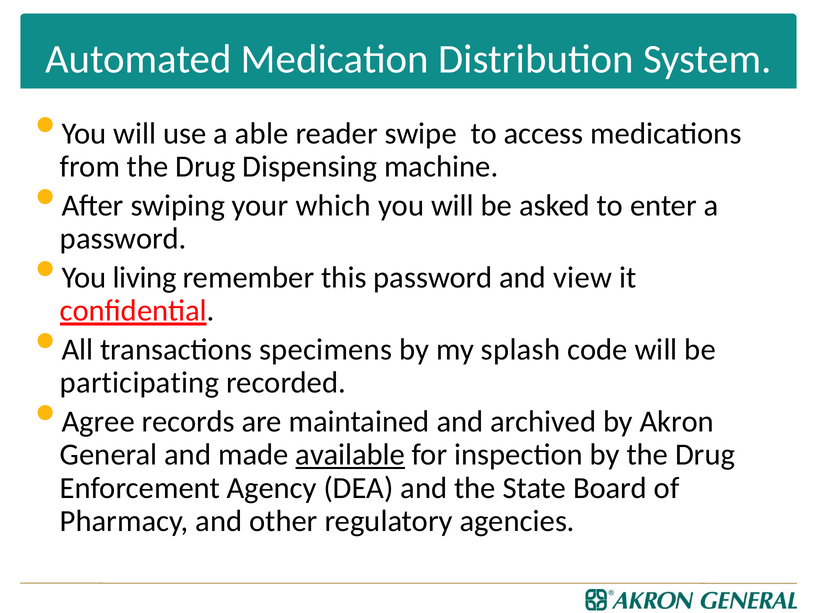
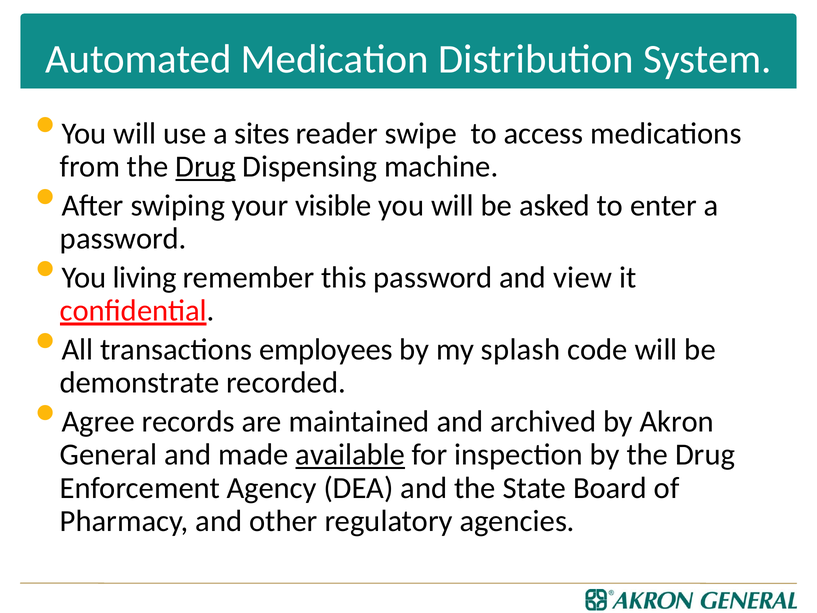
able: able -> sites
Drug at (205, 167) underline: none -> present
which: which -> visible
specimens: specimens -> employees
participating: participating -> demonstrate
